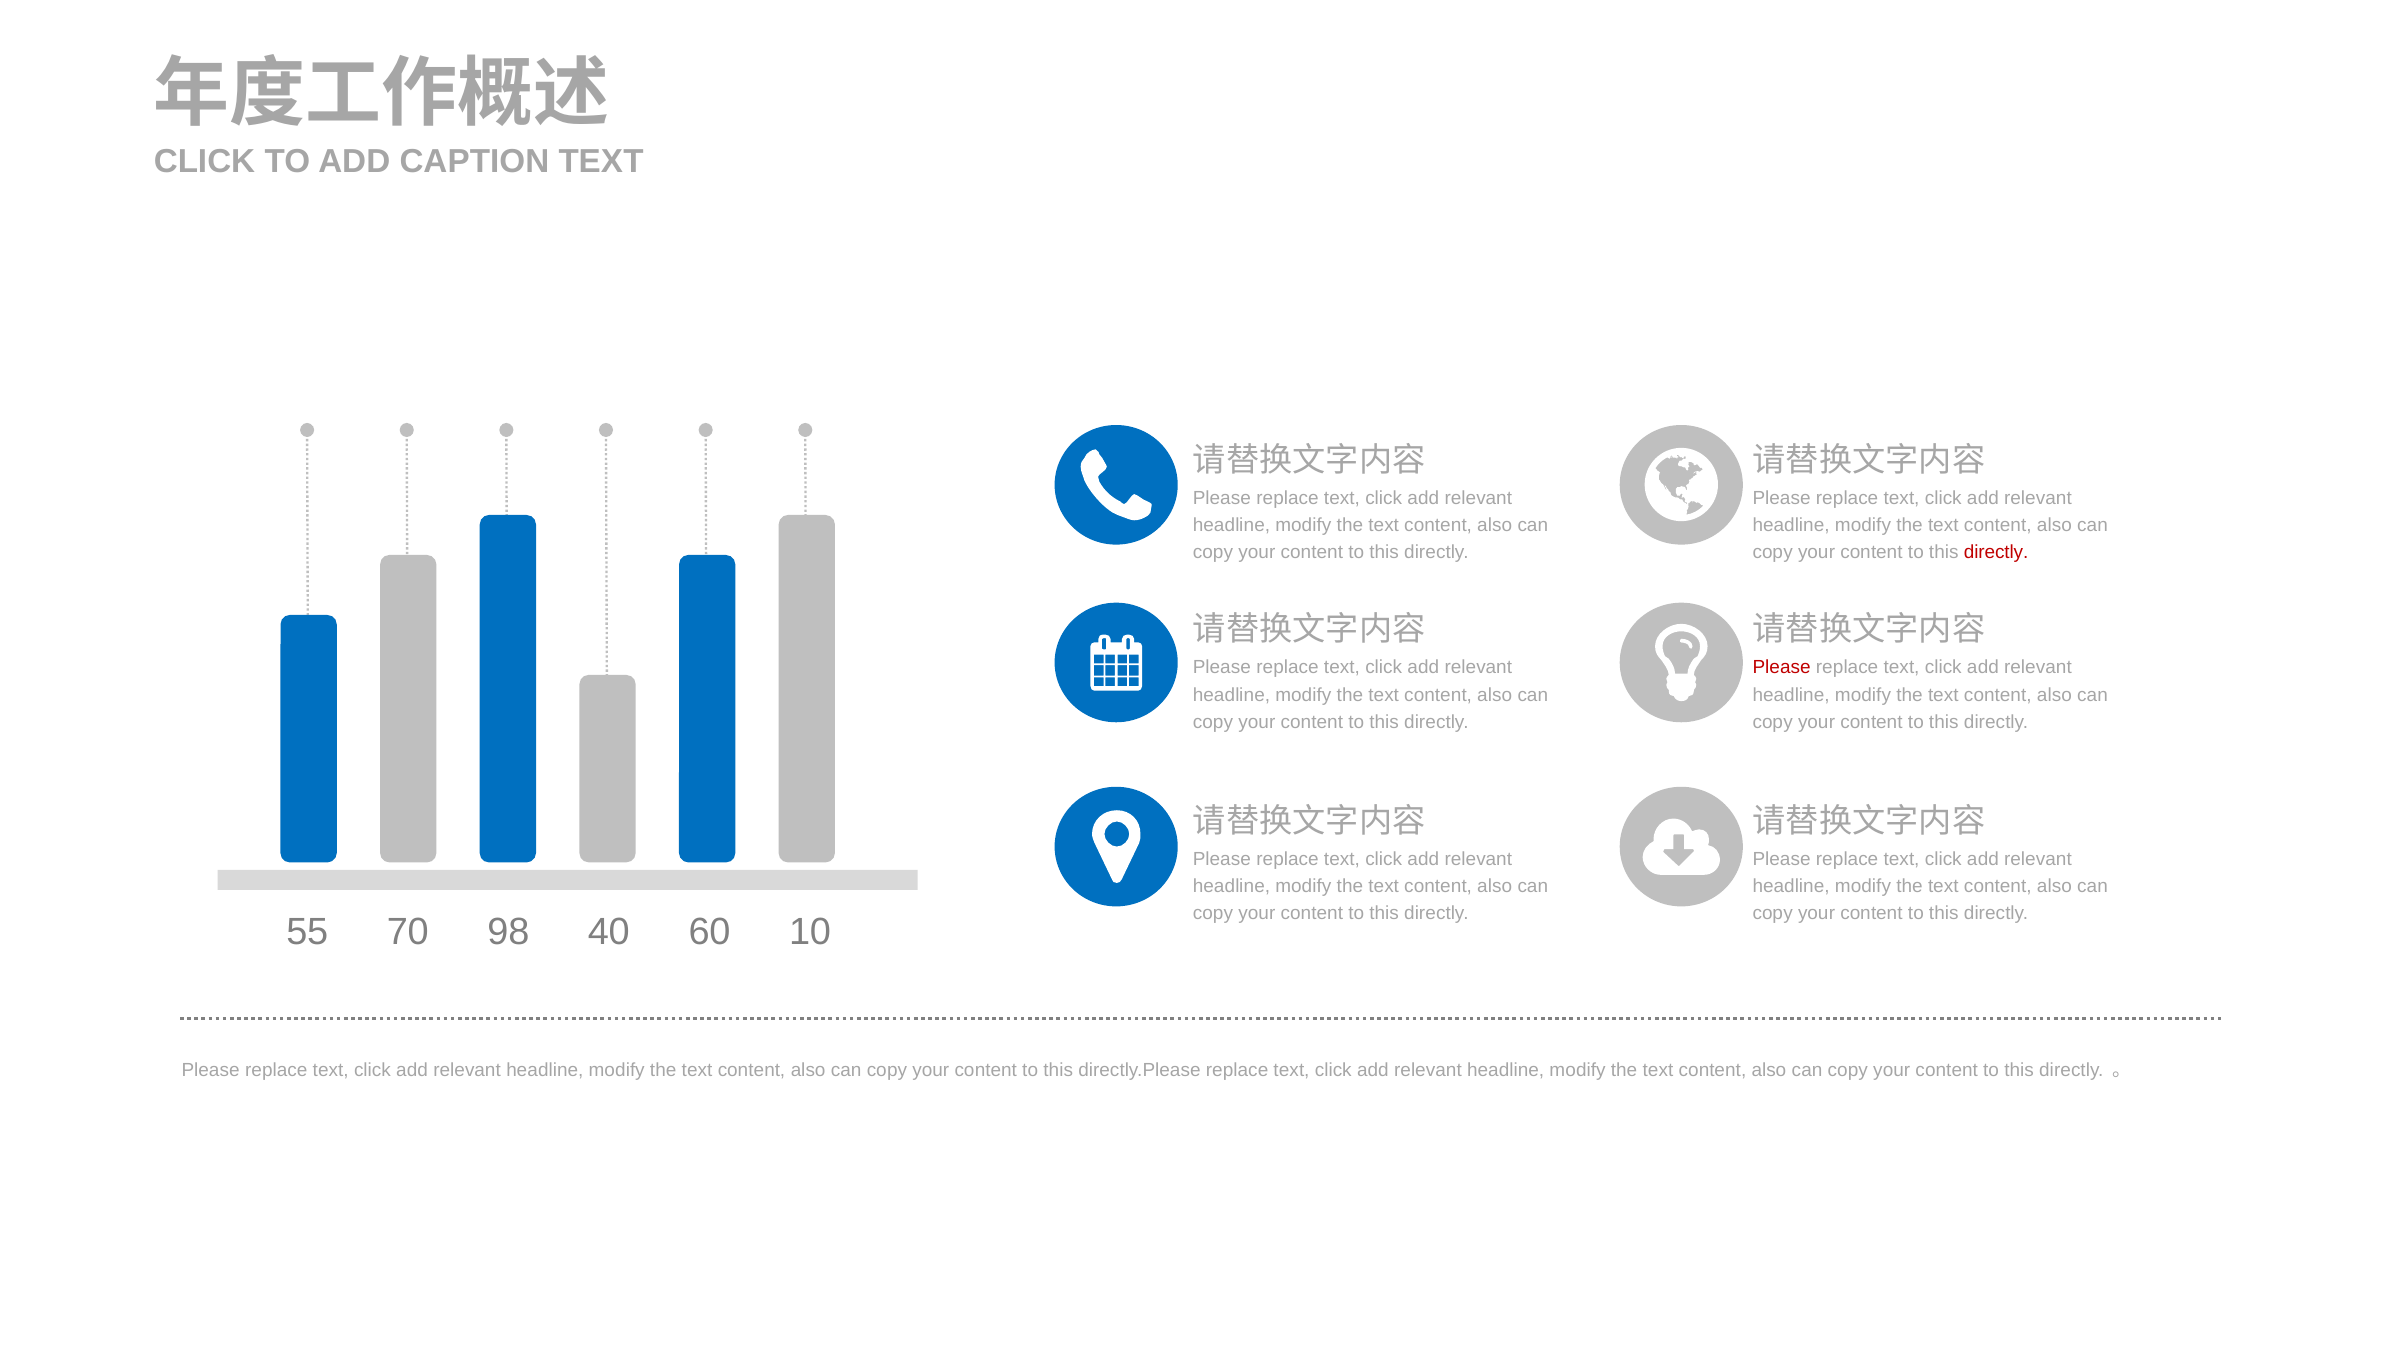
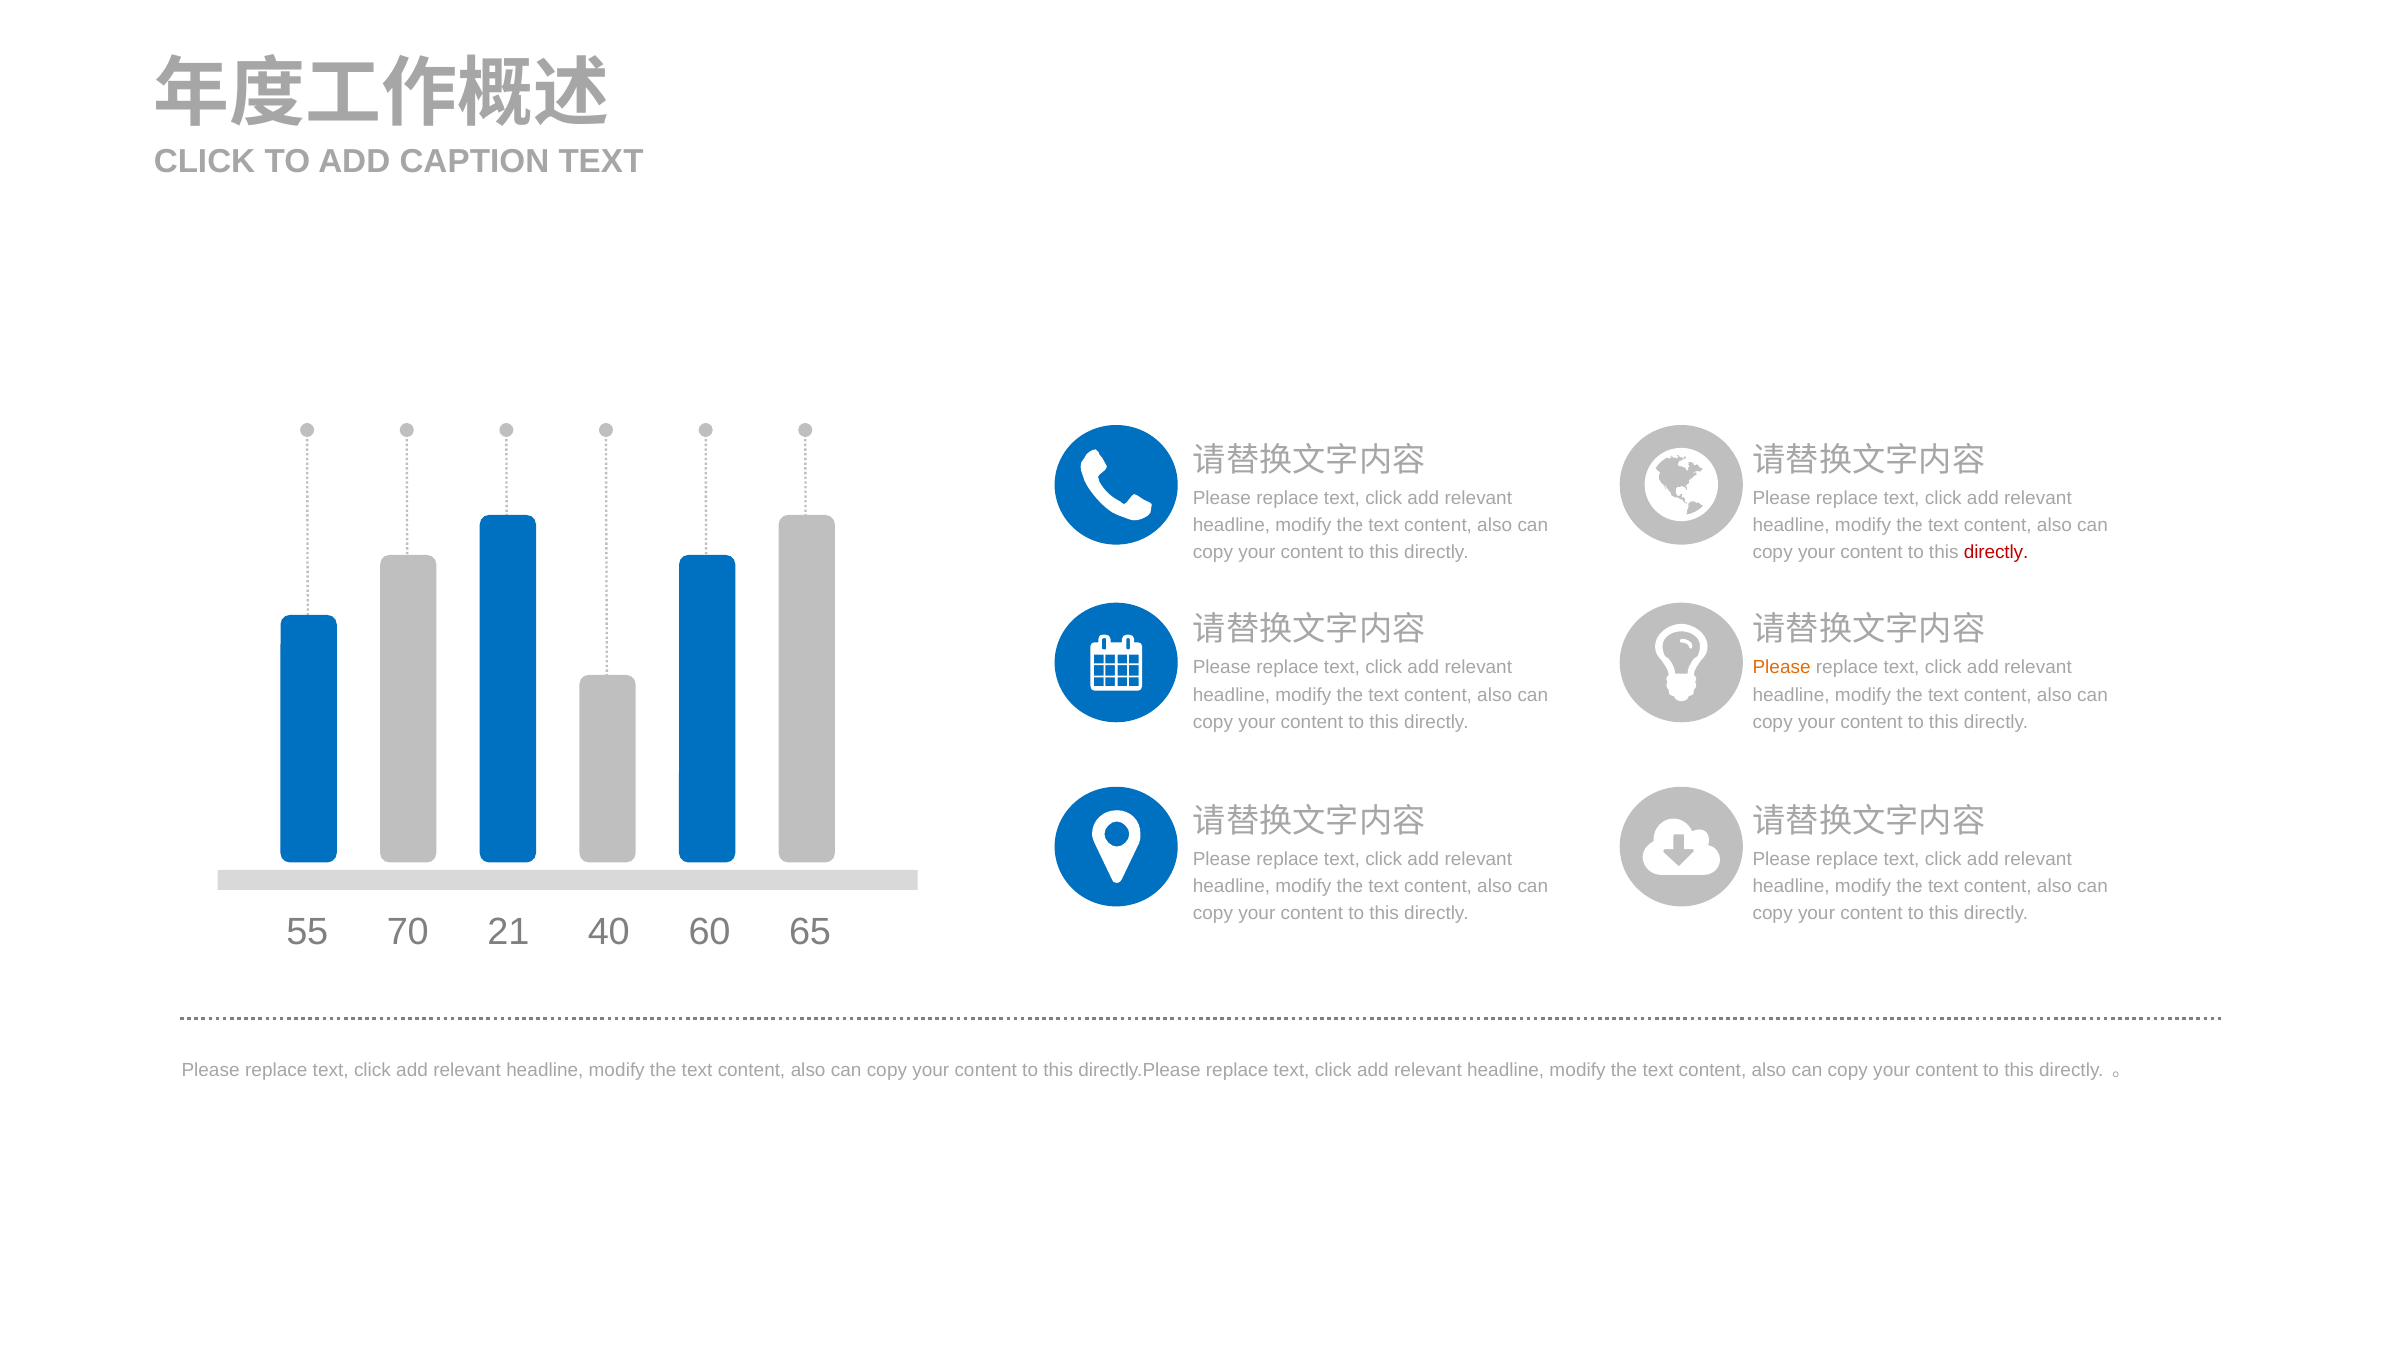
Please at (1782, 668) colour: red -> orange
98: 98 -> 21
10: 10 -> 65
